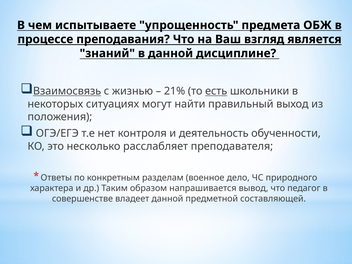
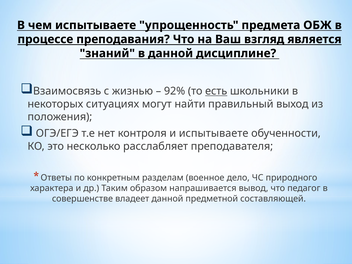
Взаимосвязь underline: present -> none
21%: 21% -> 92%
и деятельность: деятельность -> испытываете
